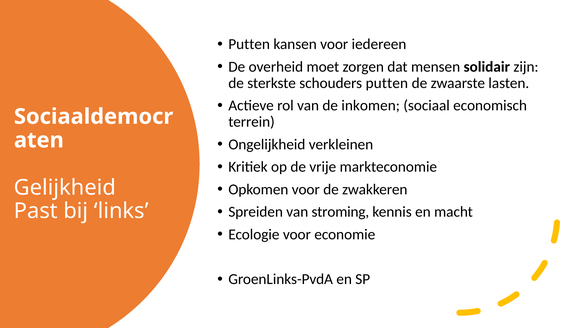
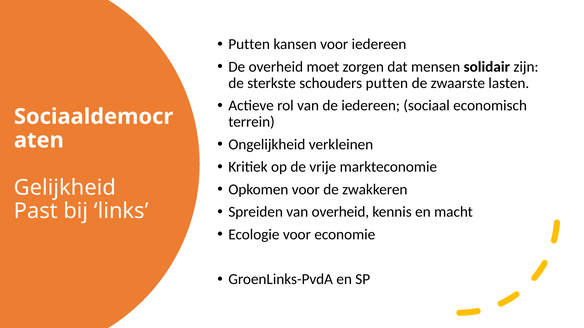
de inkomen: inkomen -> iedereen
van stroming: stroming -> overheid
